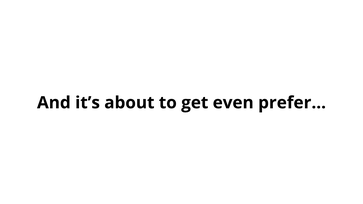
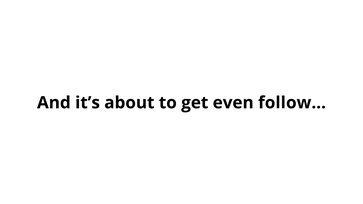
prefer…: prefer… -> follow…
